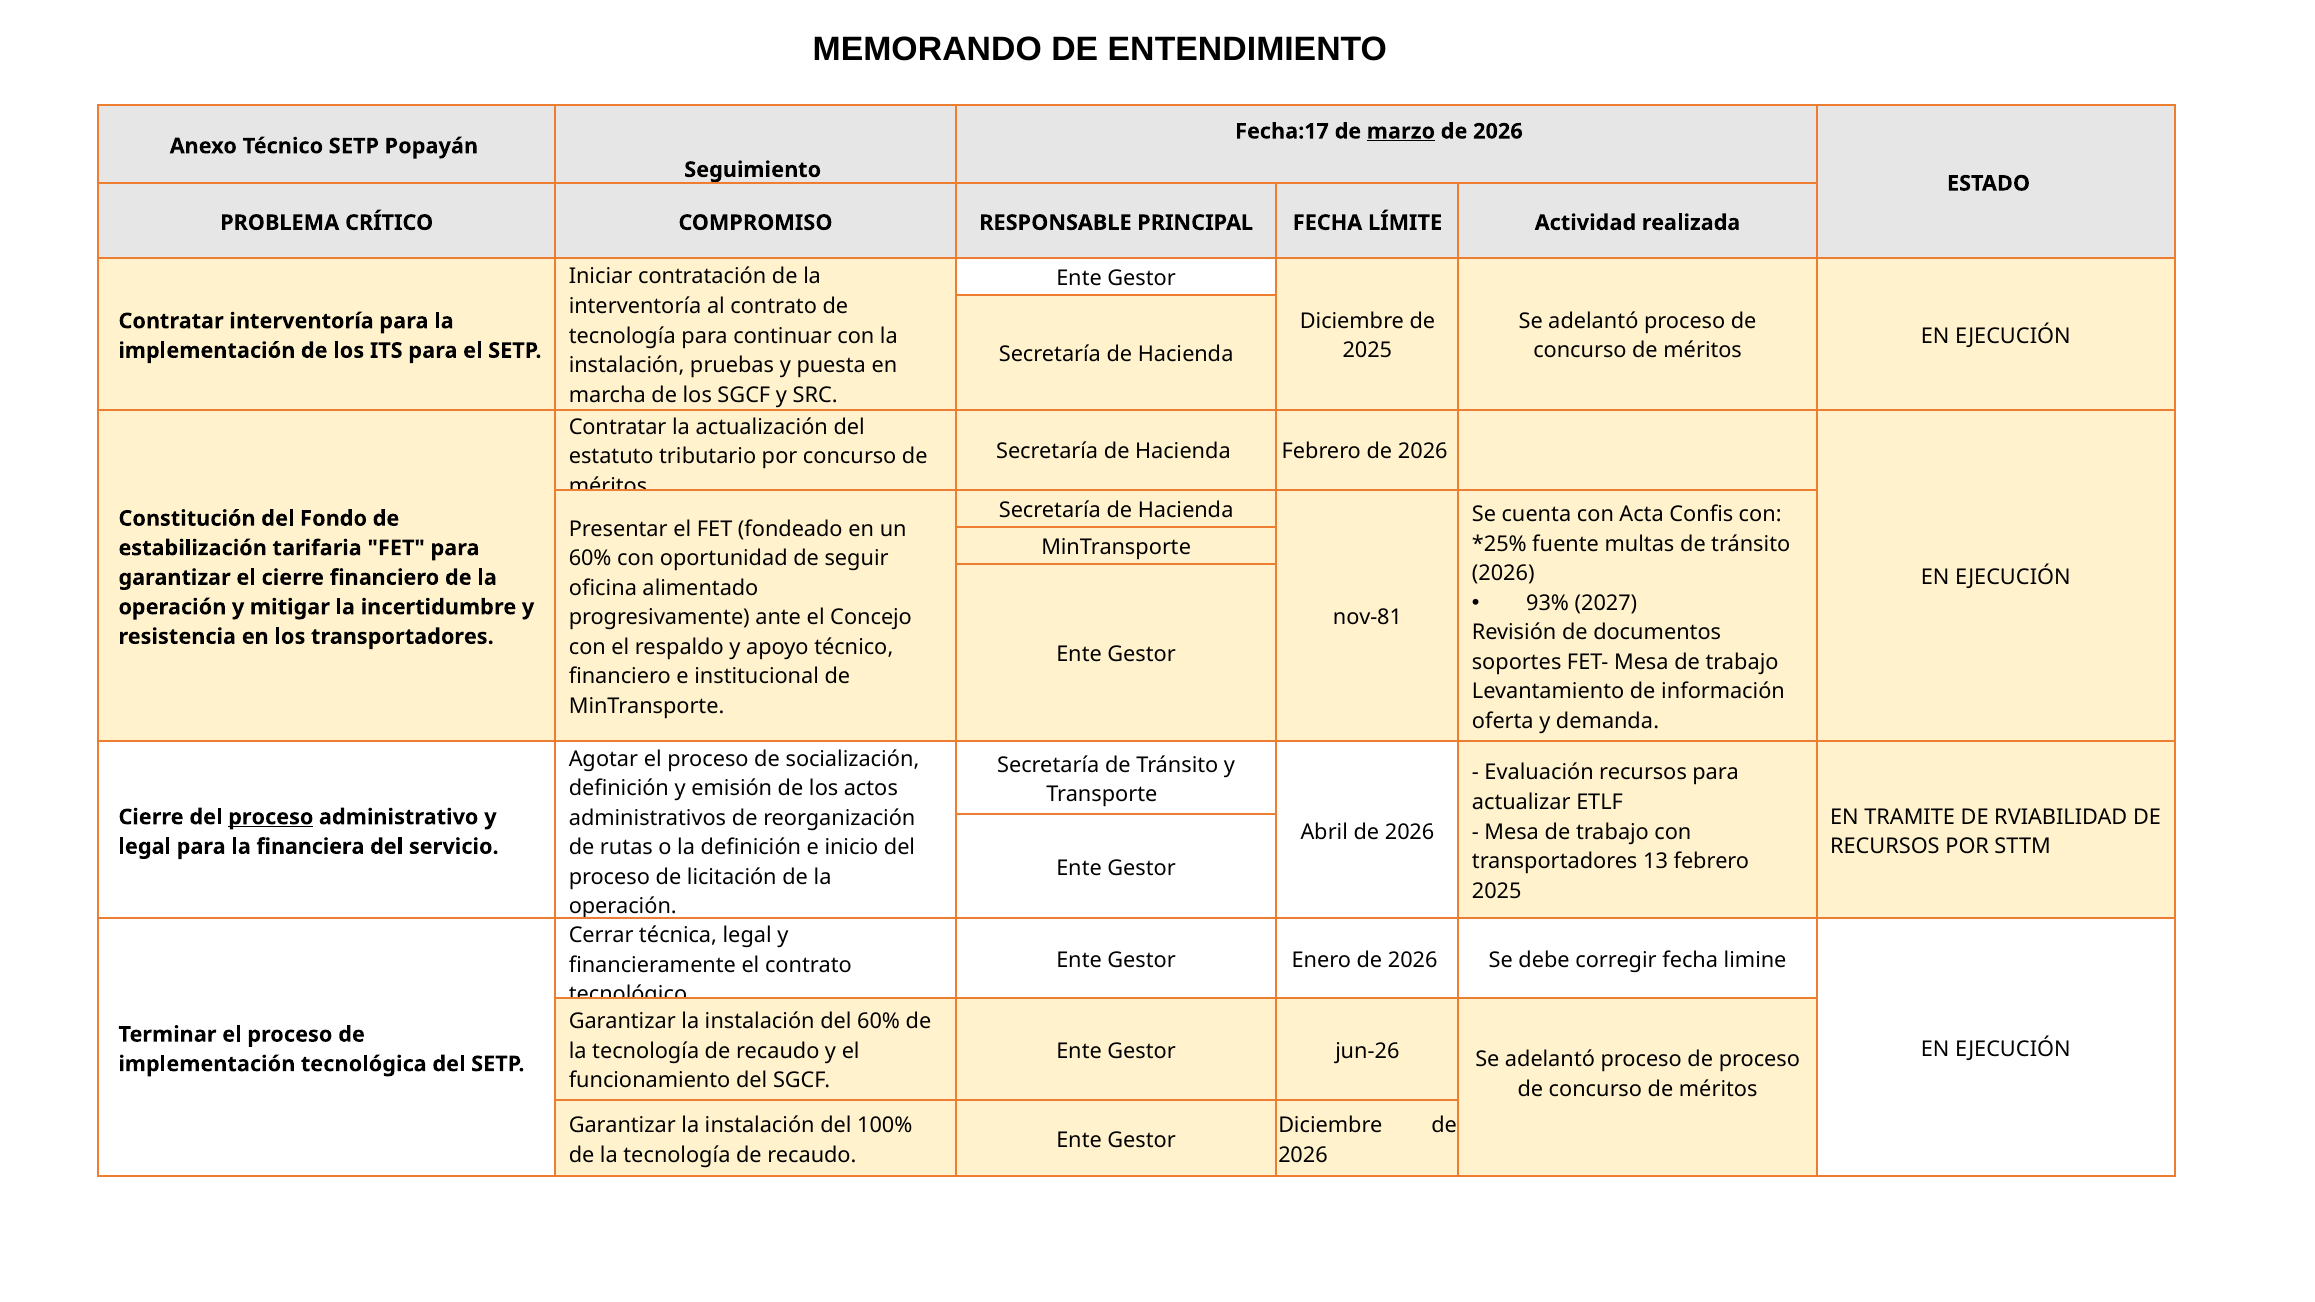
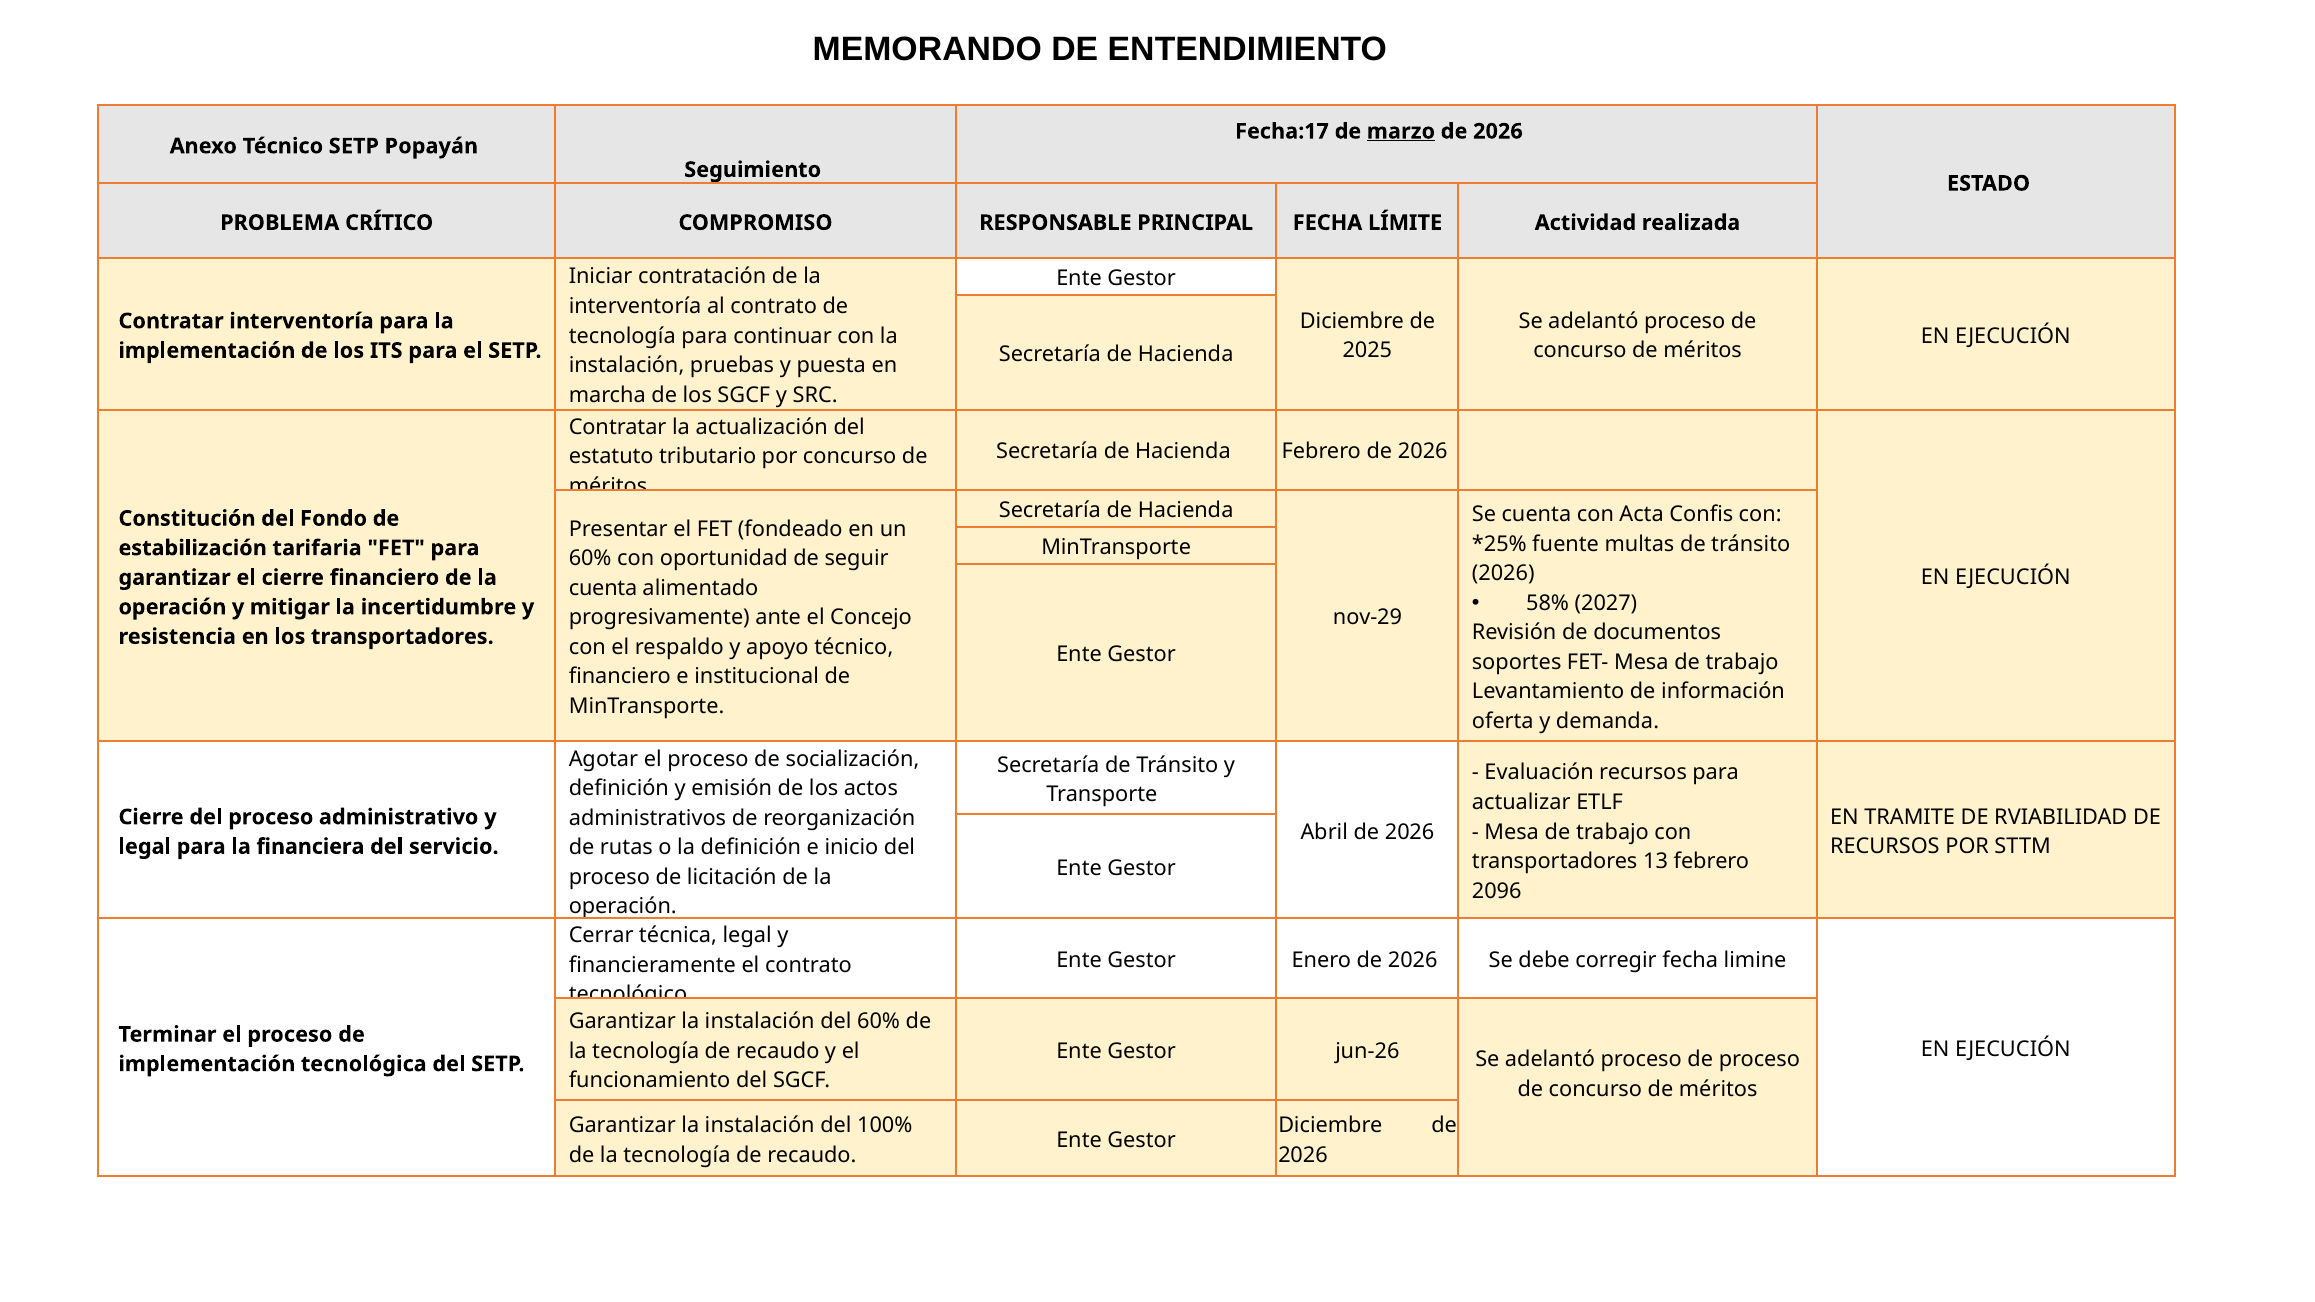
oficina at (603, 588): oficina -> cuenta
93%: 93% -> 58%
nov-81: nov-81 -> nov-29
proceso at (271, 817) underline: present -> none
2025 at (1497, 891): 2025 -> 2096
